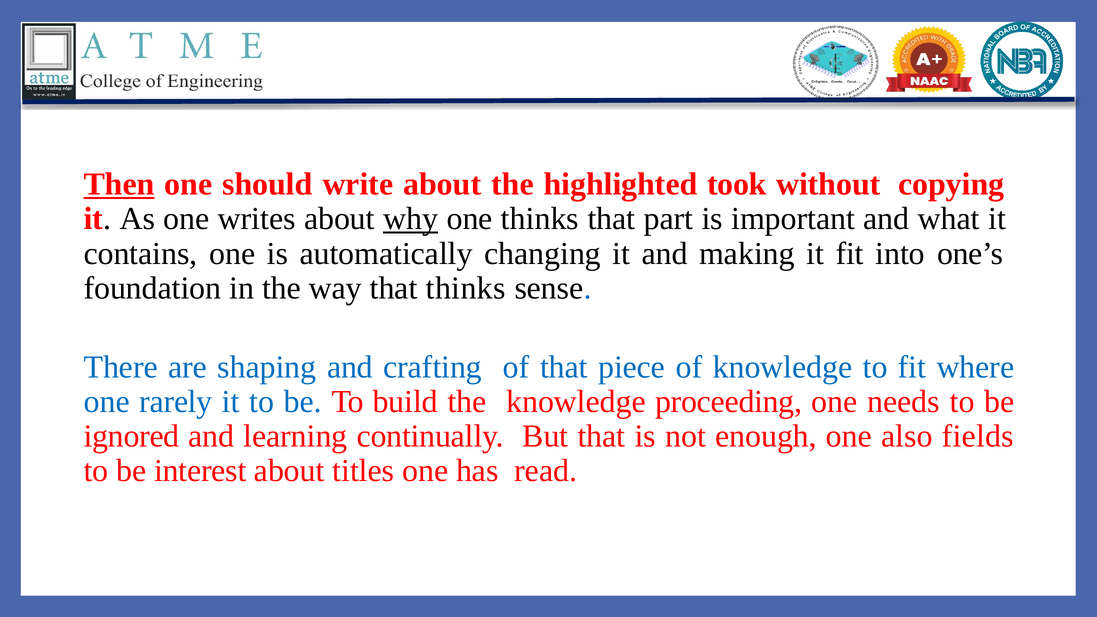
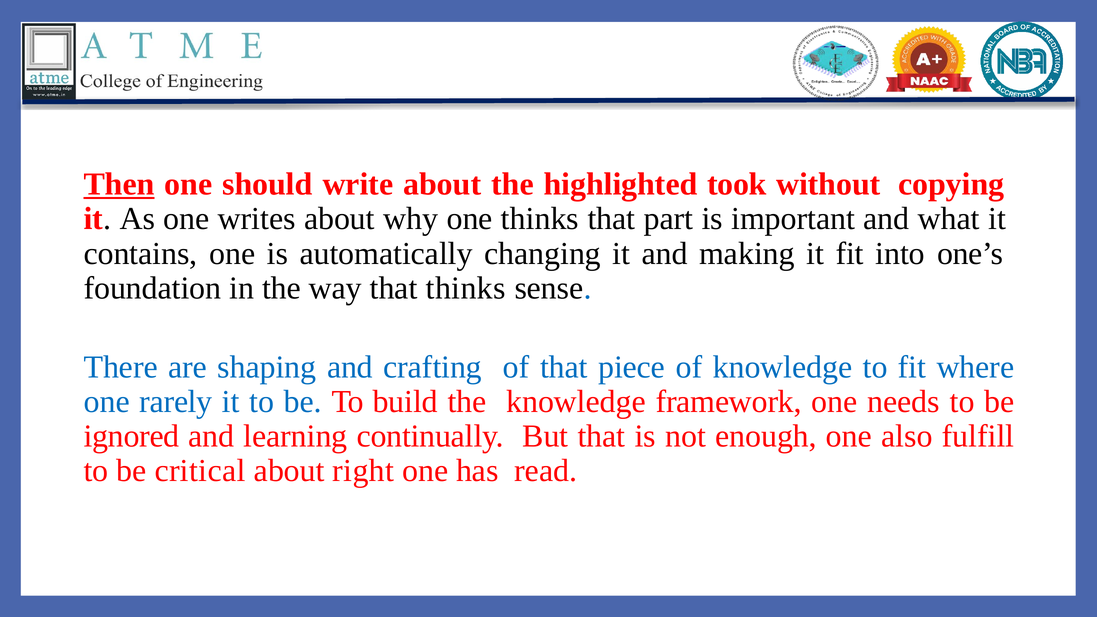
why underline: present -> none
proceeding: proceeding -> framework
fields: fields -> fulfill
interest: interest -> critical
titles: titles -> right
